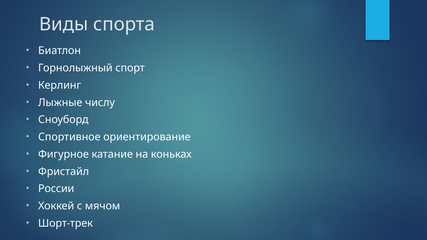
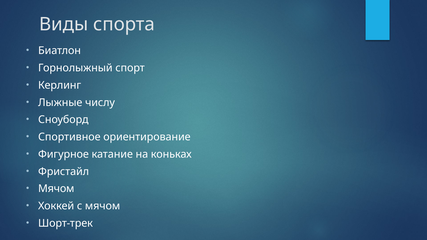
России at (56, 189): России -> Мячом
